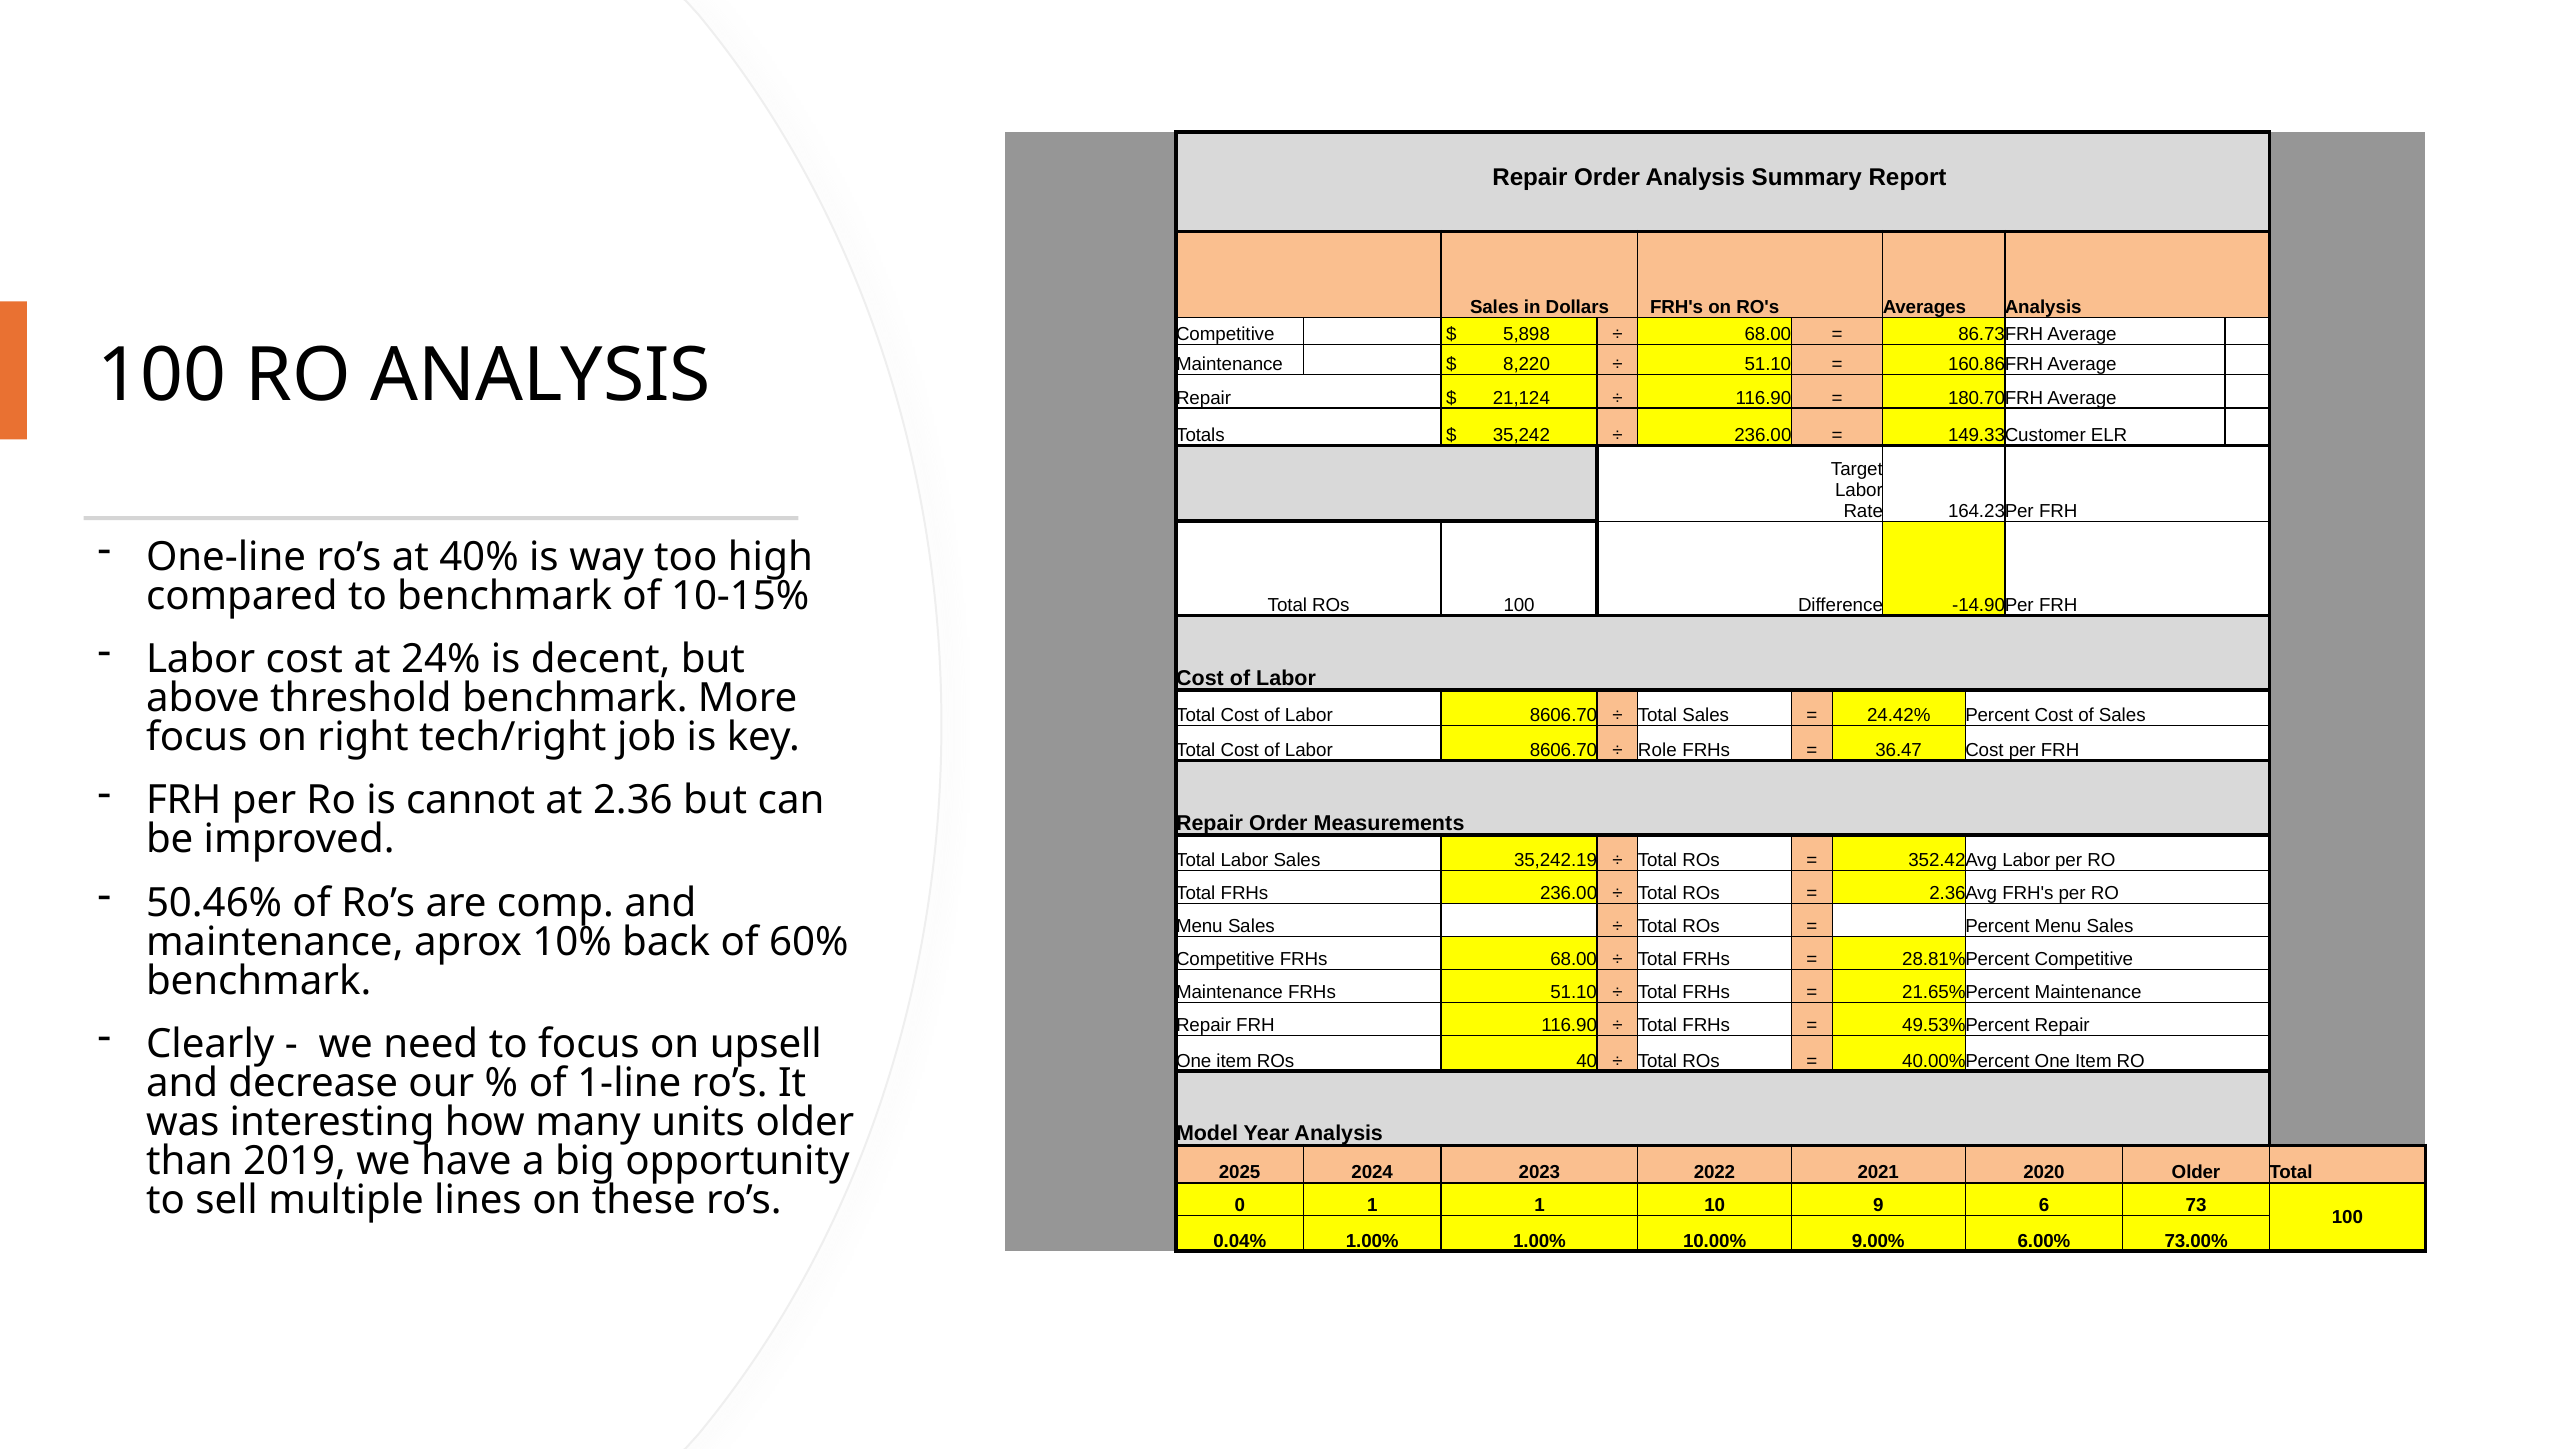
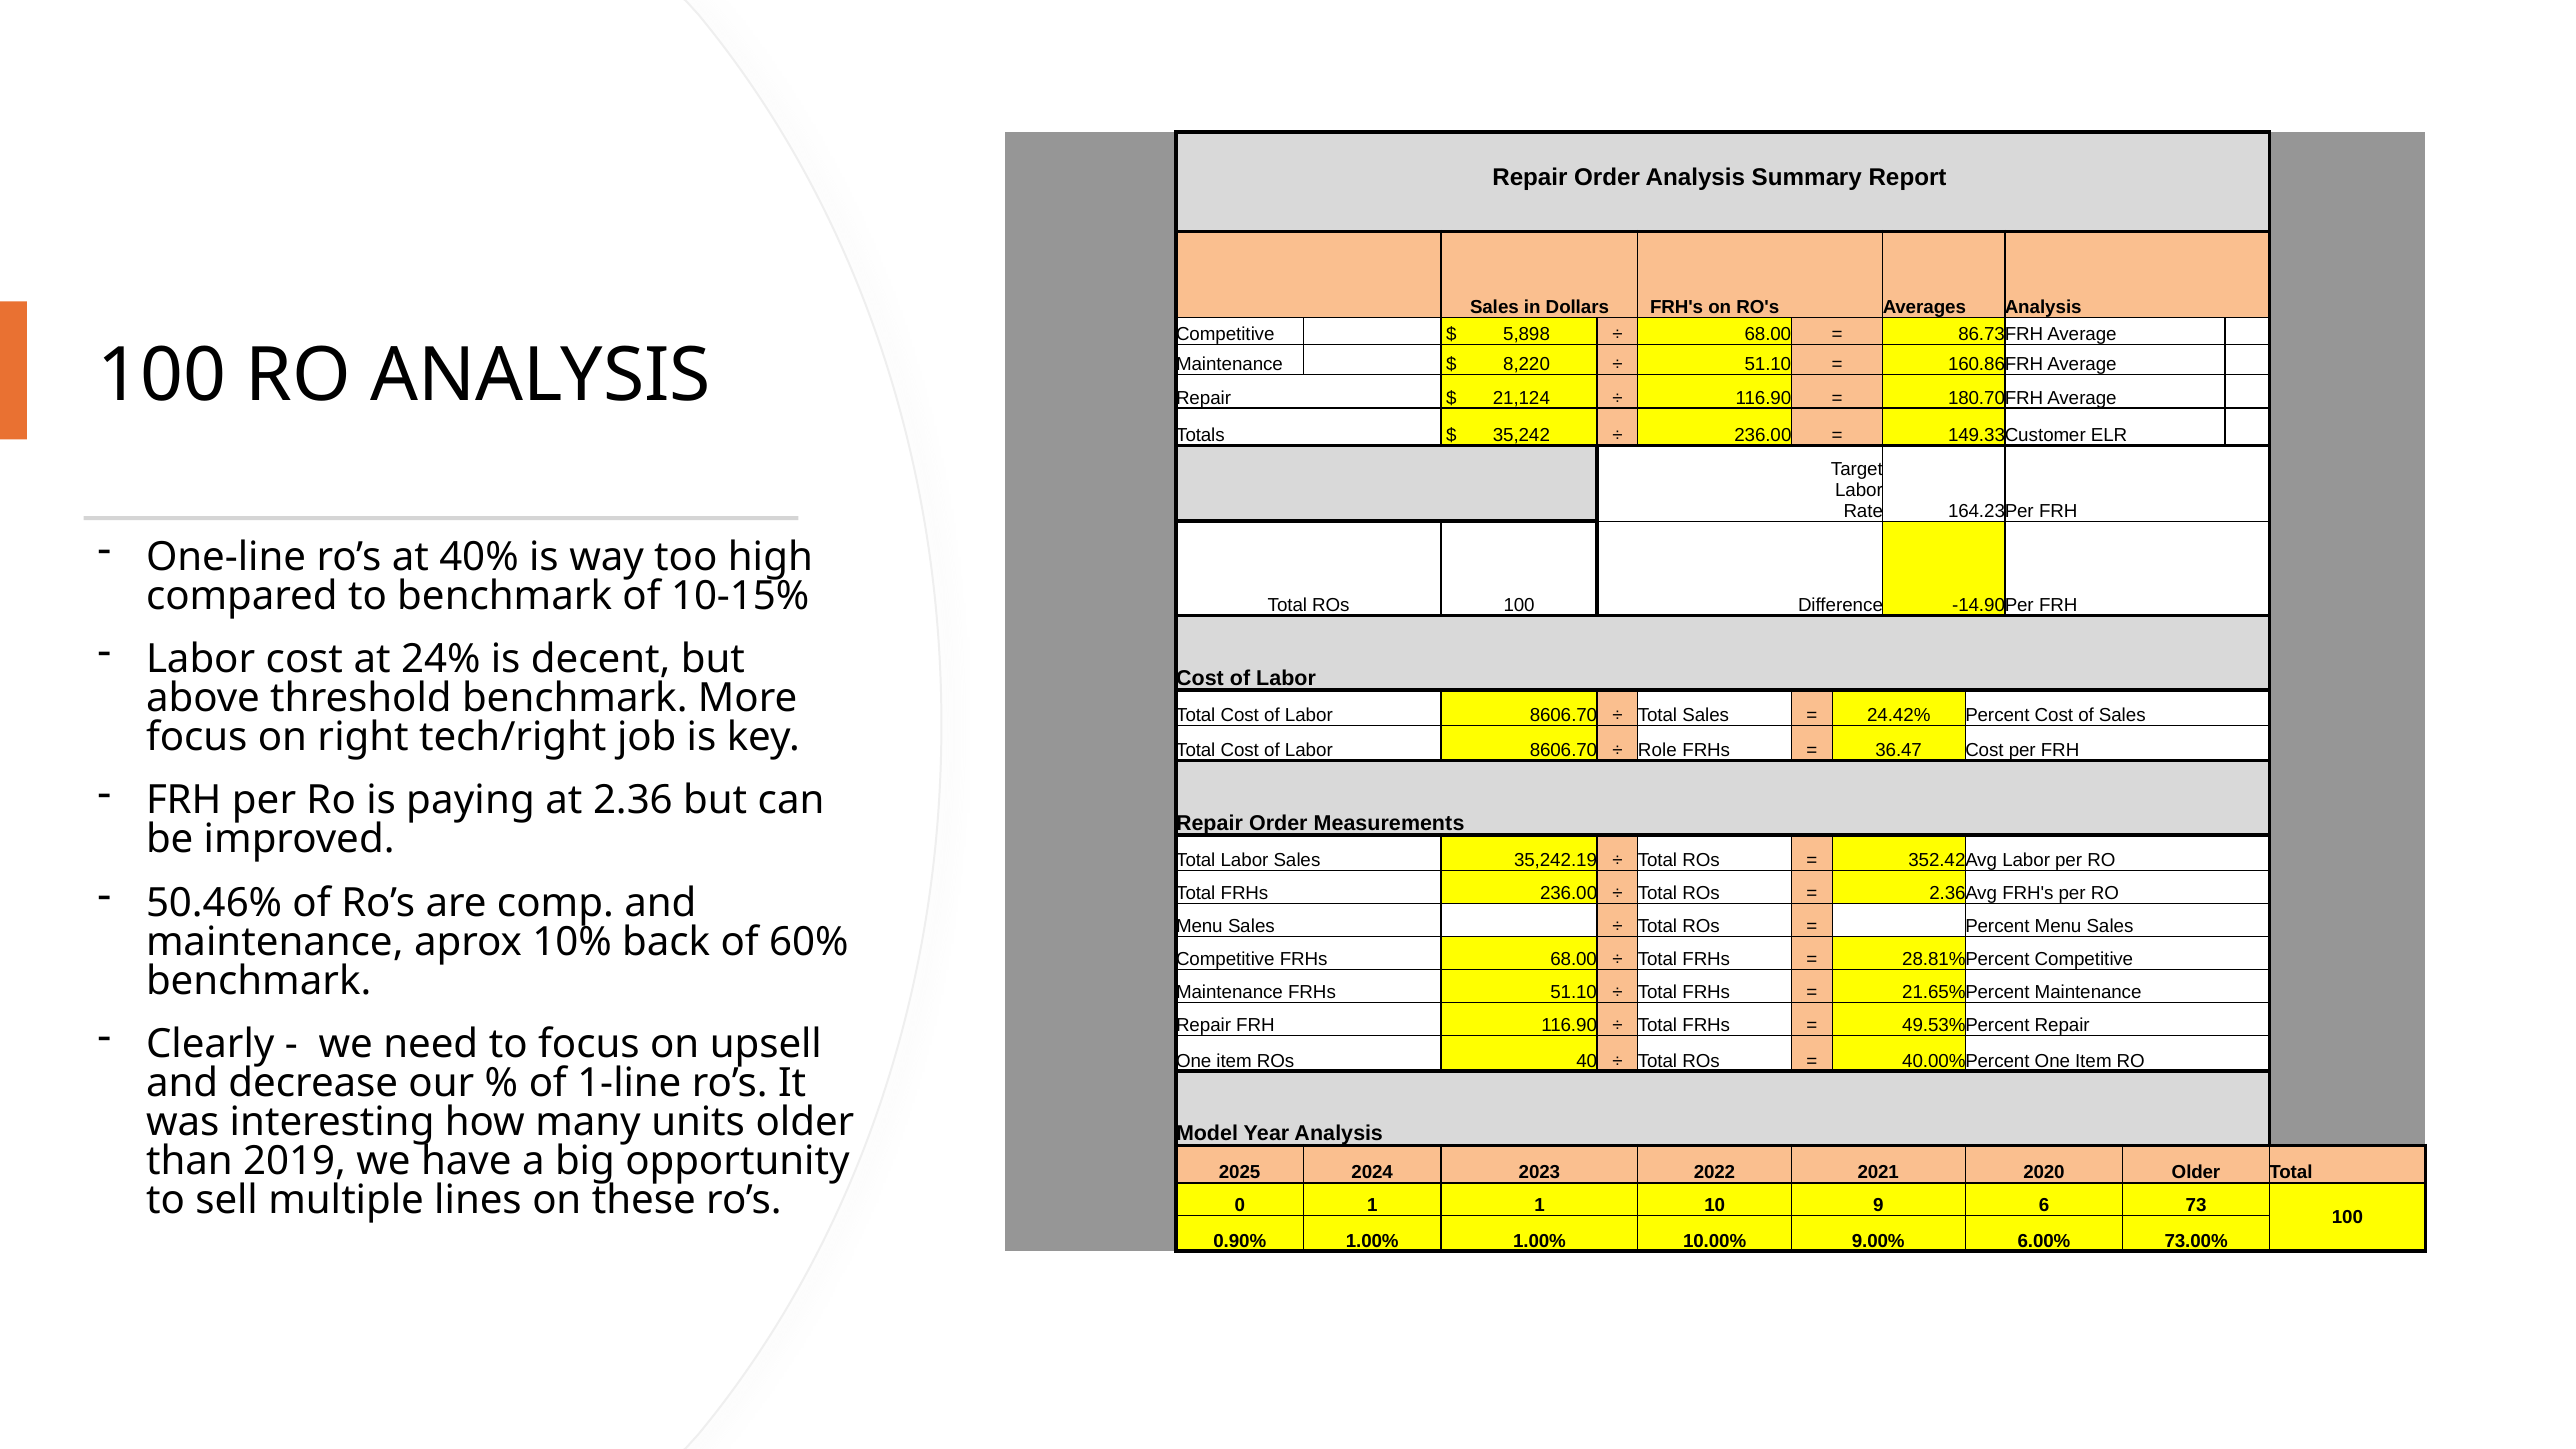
cannot: cannot -> paying
0.04%: 0.04% -> 0.90%
